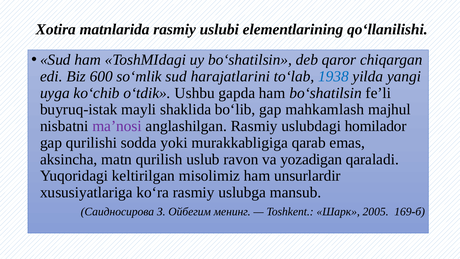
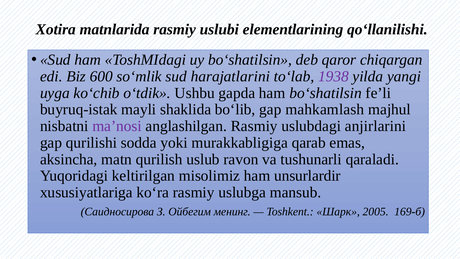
1938 colour: blue -> purple
homilador: homilador -> anjirlarini
yozadigan: yozadigan -> tushunarli
